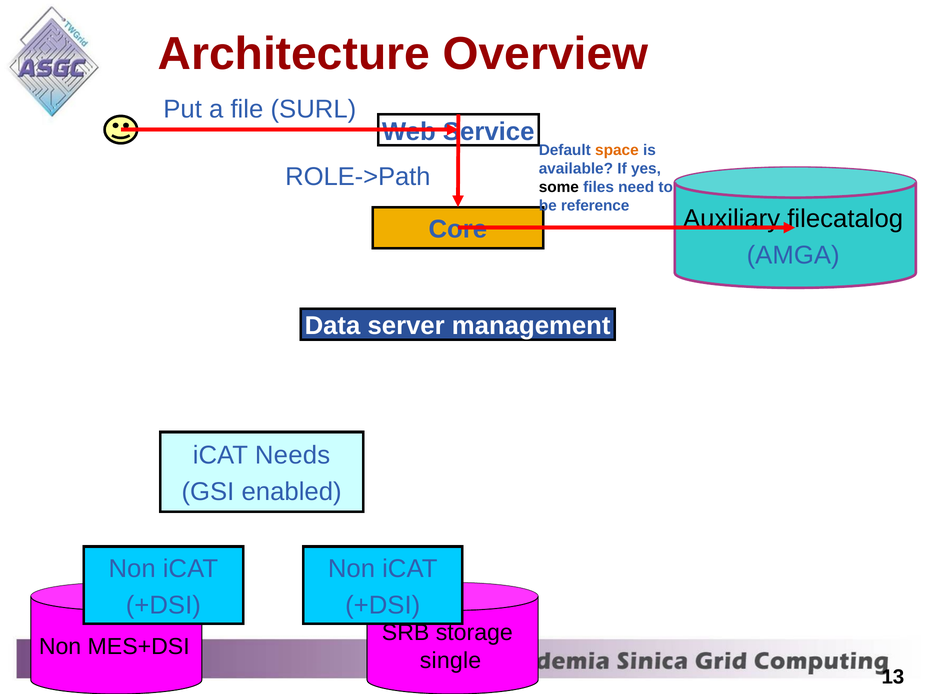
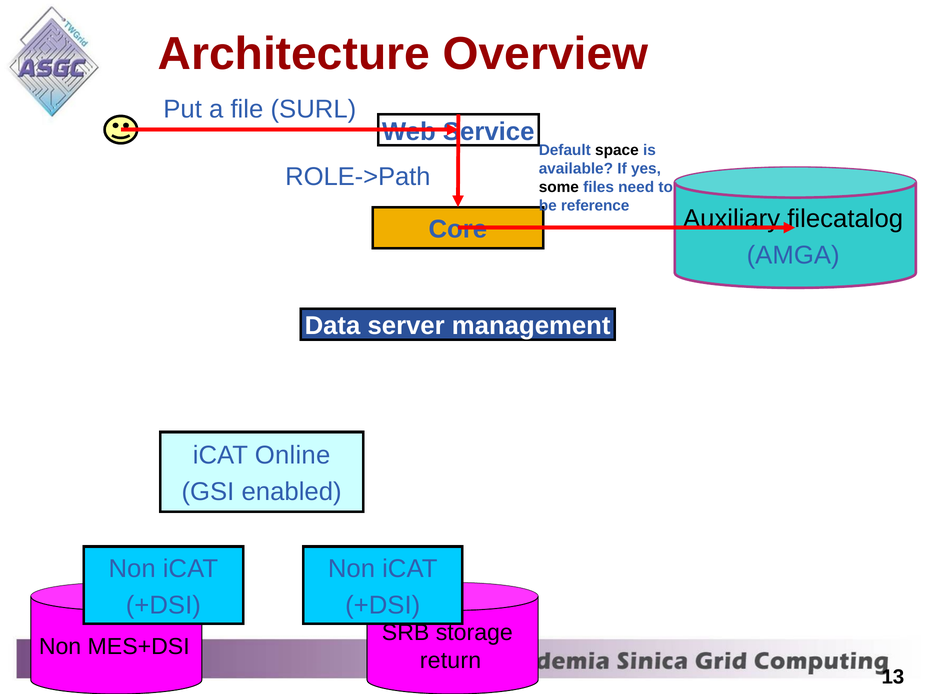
space colour: orange -> black
Needs: Needs -> Online
single: single -> return
